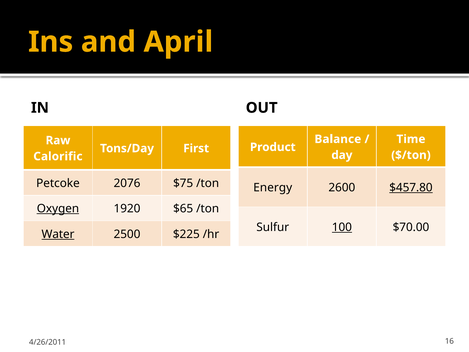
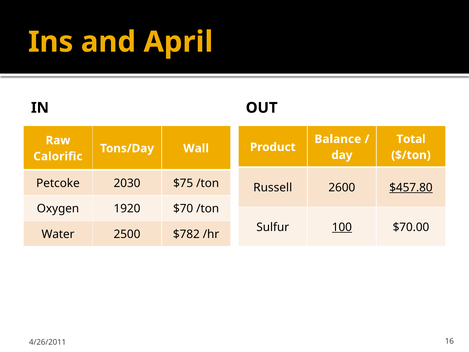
Time: Time -> Total
First: First -> Wall
2076: 2076 -> 2030
Energy: Energy -> Russell
Oxygen underline: present -> none
$65: $65 -> $70
Water underline: present -> none
$225: $225 -> $782
